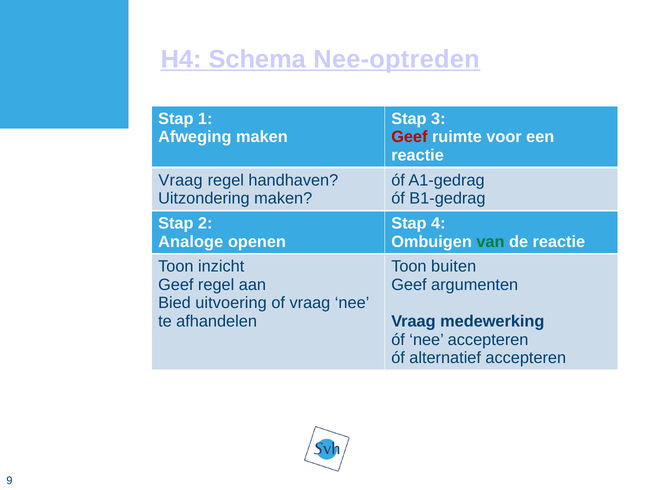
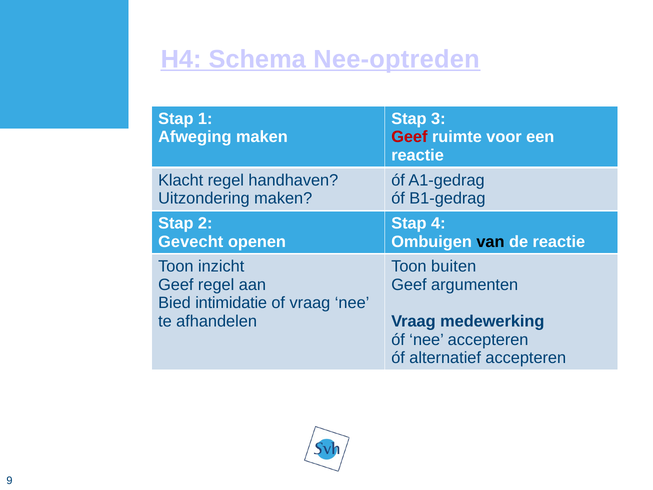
Vraag at (181, 180): Vraag -> Klacht
Analoge: Analoge -> Gevecht
van colour: green -> black
uitvoering: uitvoering -> intimidatie
